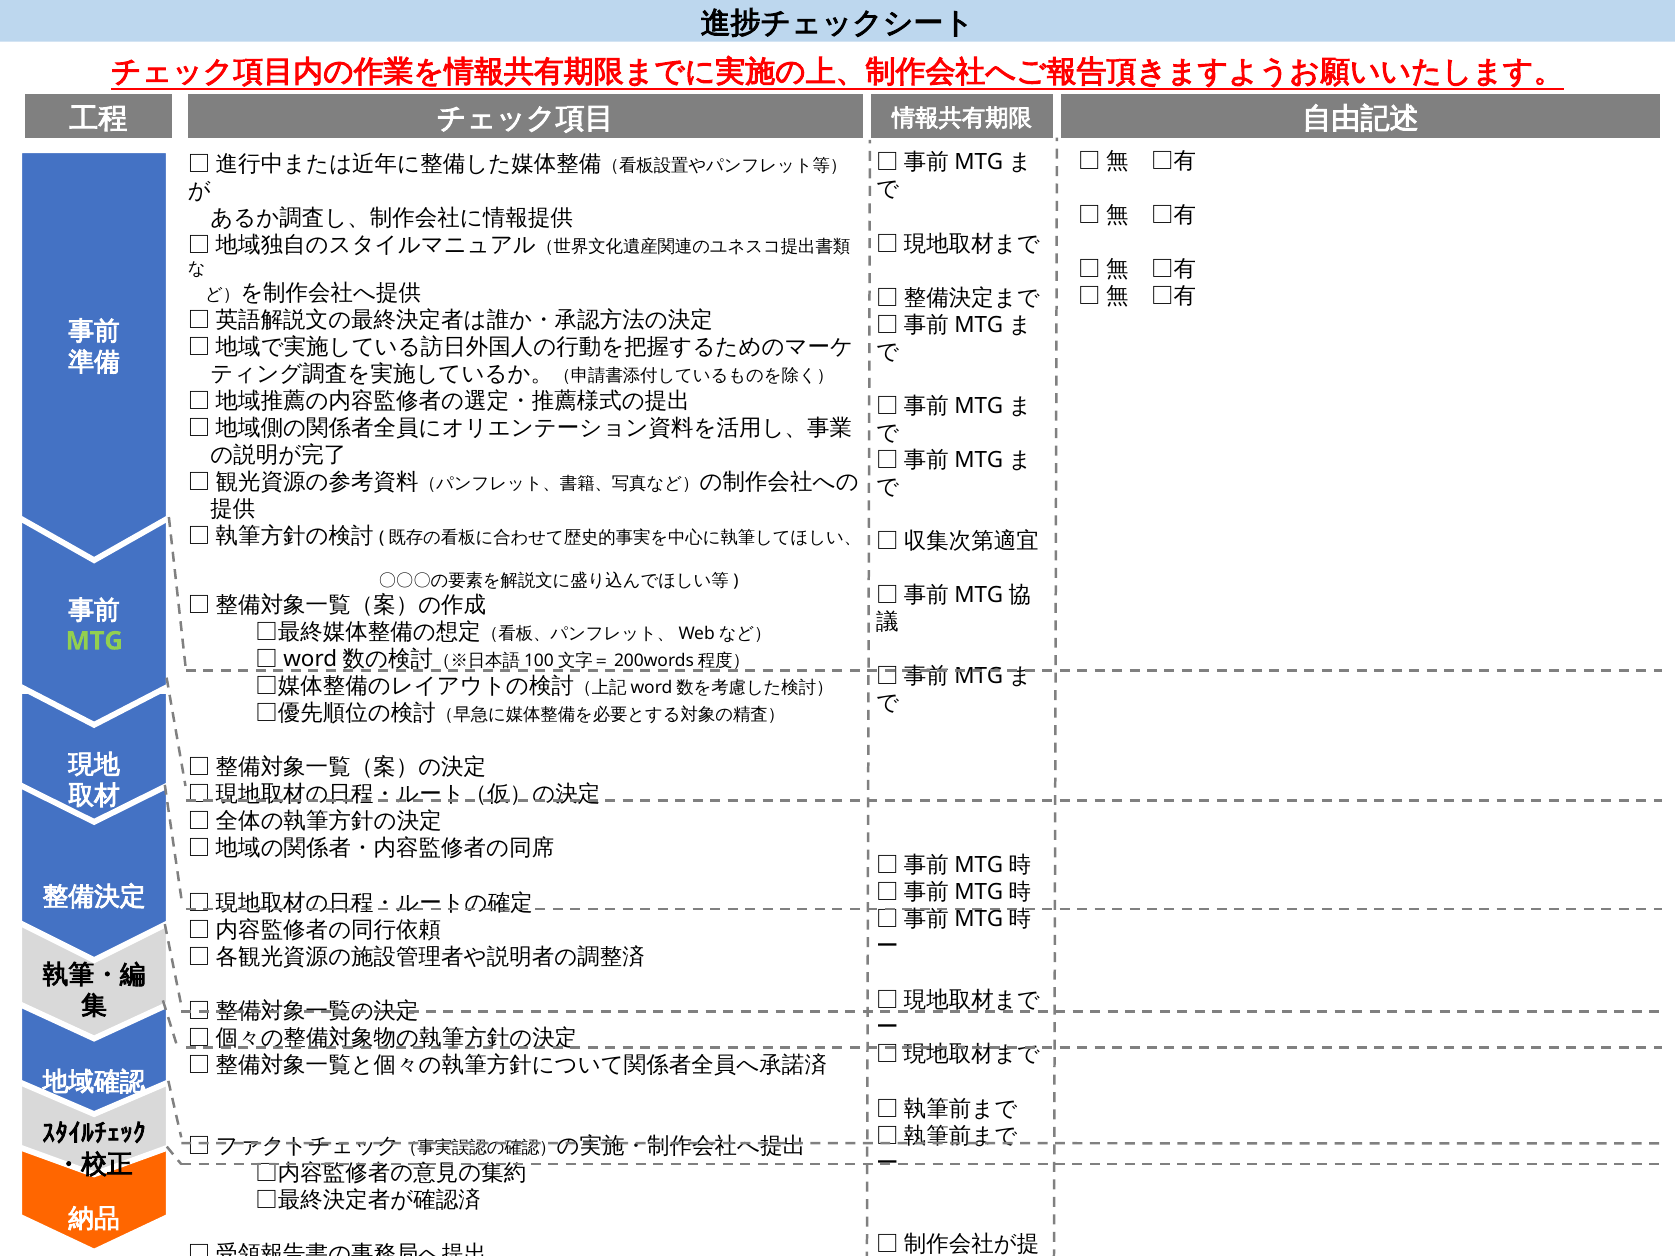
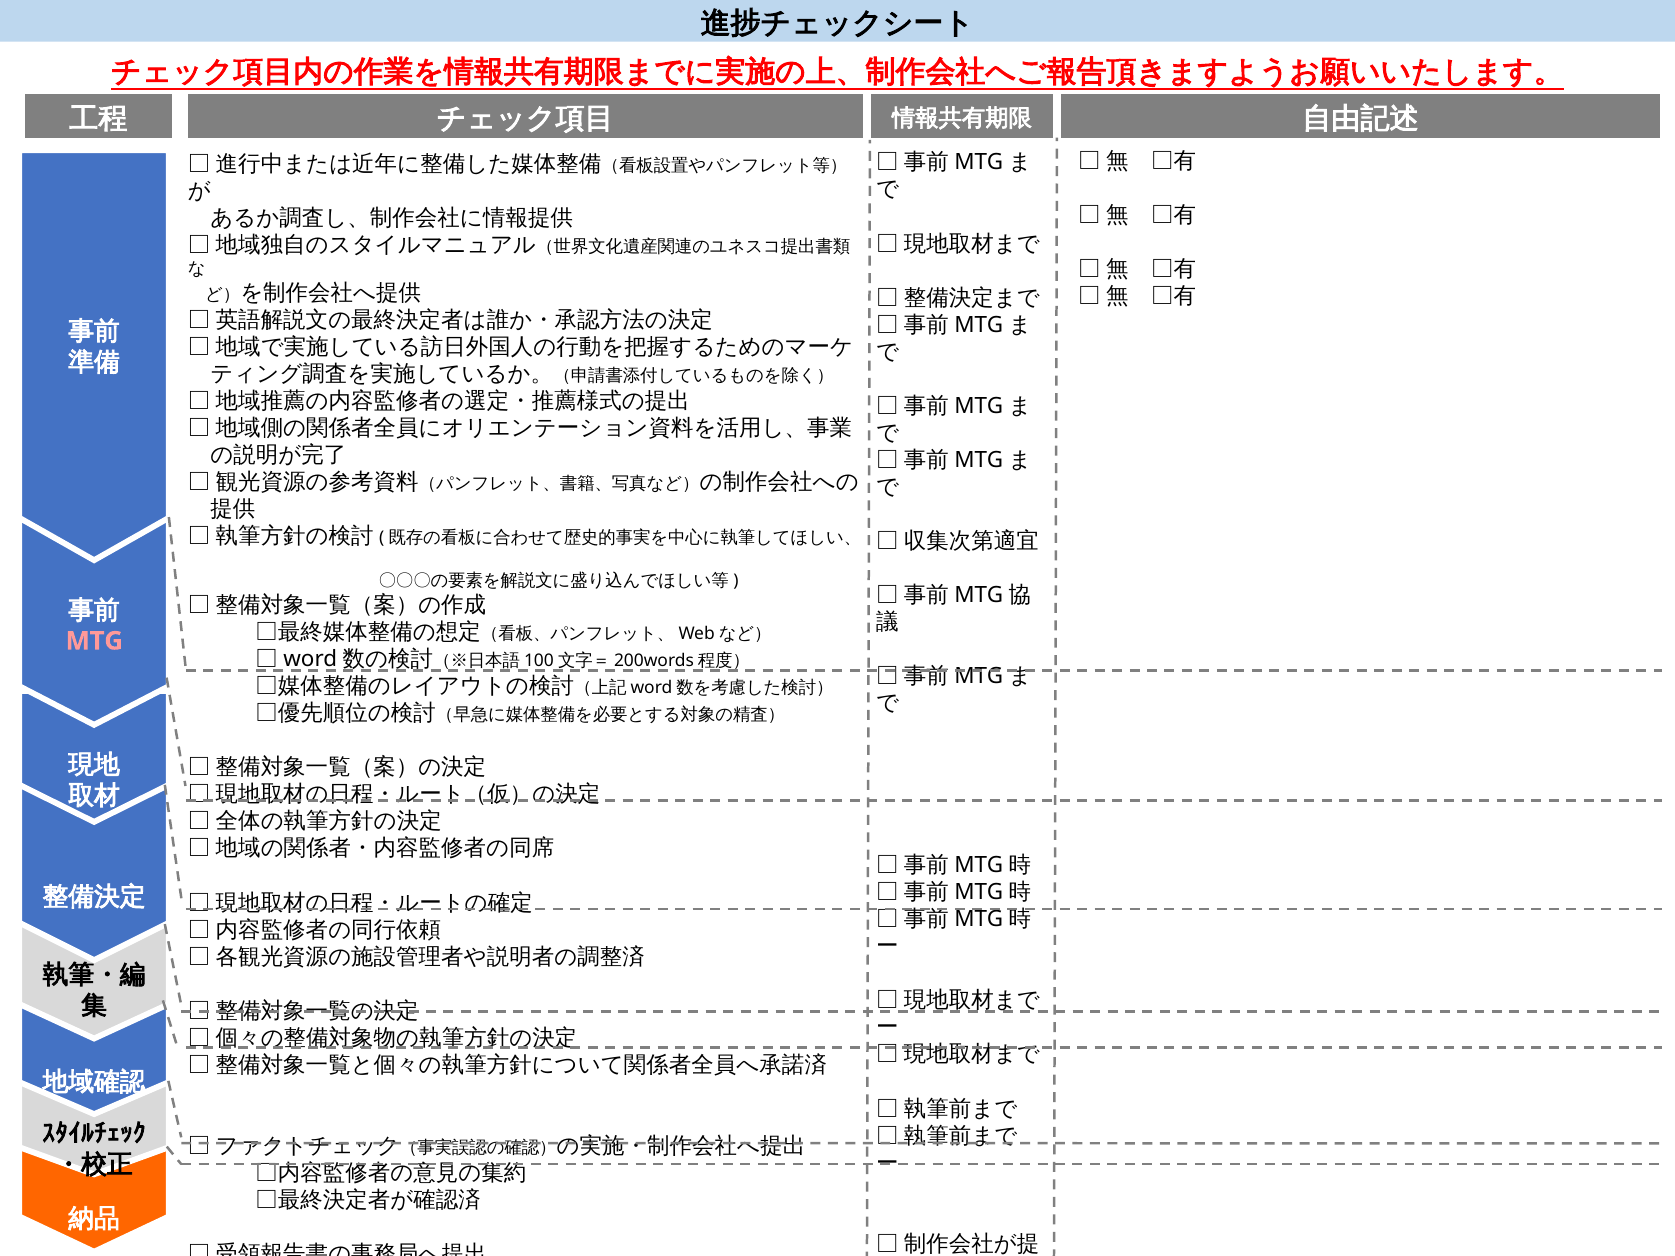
MTG colour: light green -> pink
